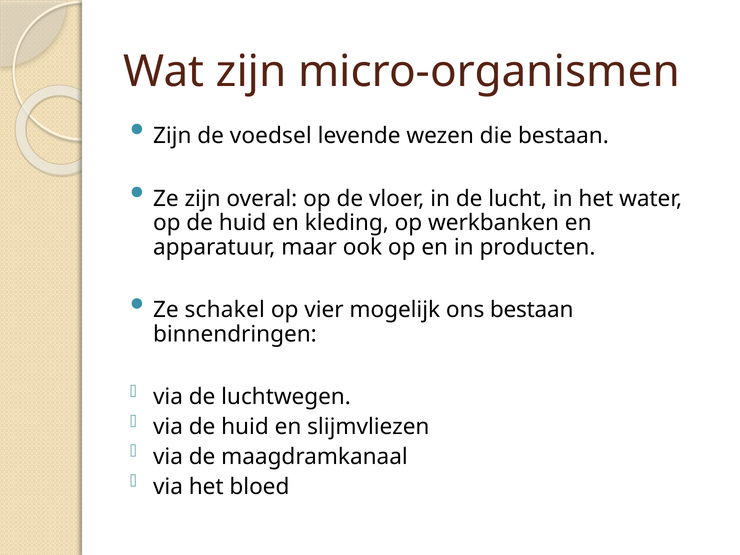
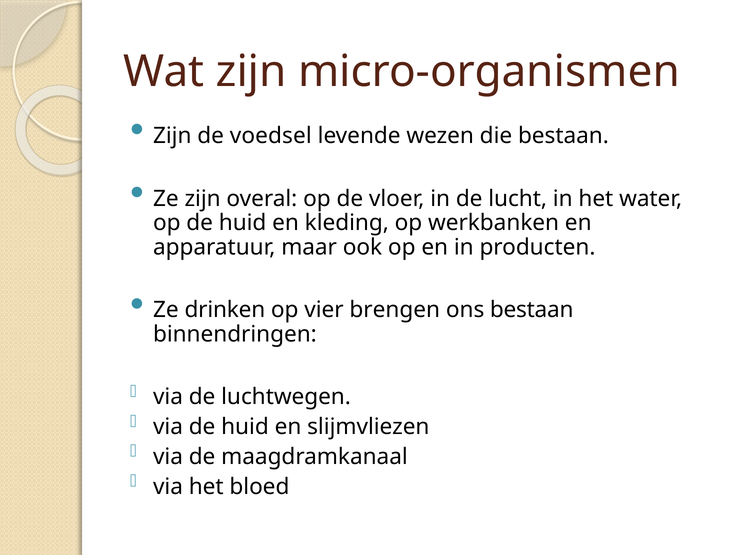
schakel: schakel -> drinken
mogelijk: mogelijk -> brengen
